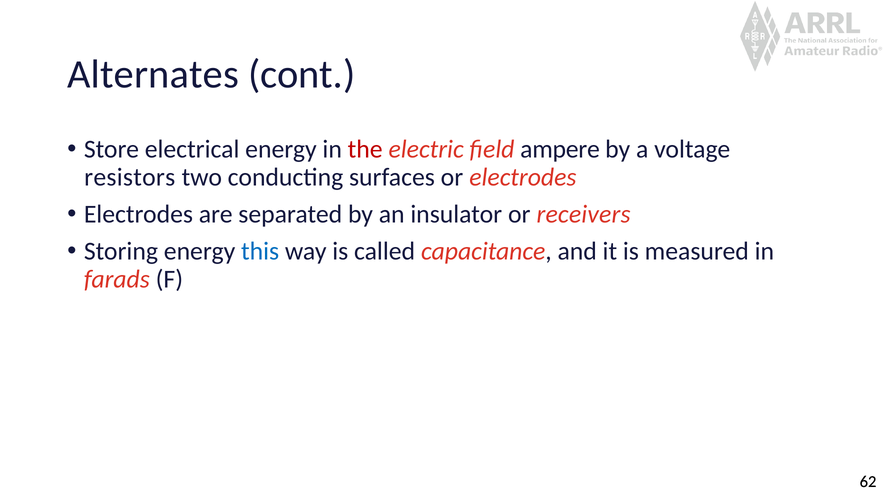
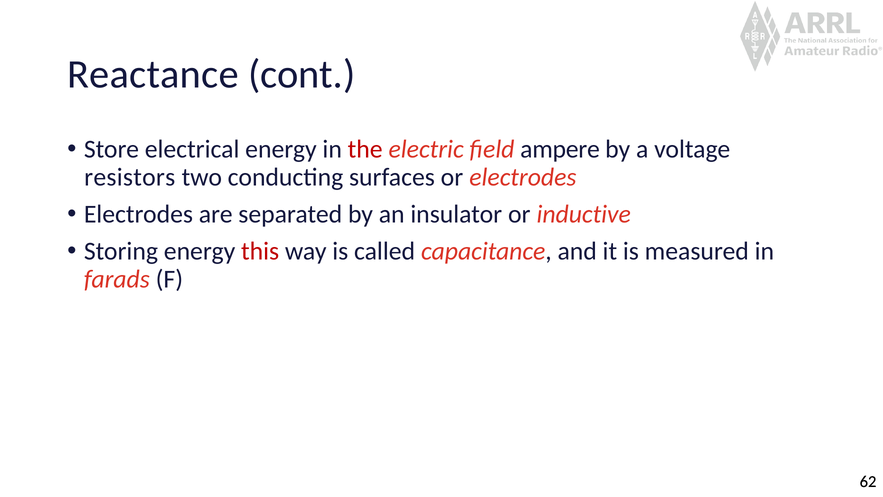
Alternates: Alternates -> Reactance
receivers: receivers -> inductive
this colour: blue -> red
